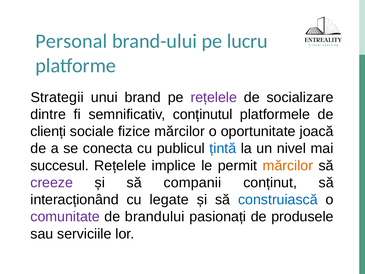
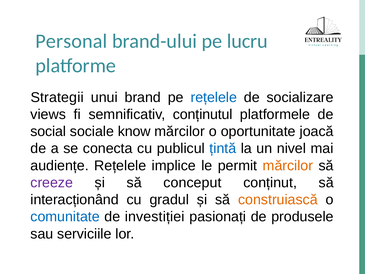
rețelele at (214, 97) colour: purple -> blue
dintre: dintre -> views
clienți: clienți -> social
fizice: fizice -> know
succesul: succesul -> audiențe
companii: companii -> conceput
legate: legate -> gradul
construiască colour: blue -> orange
comunitate colour: purple -> blue
brandului: brandului -> investiției
